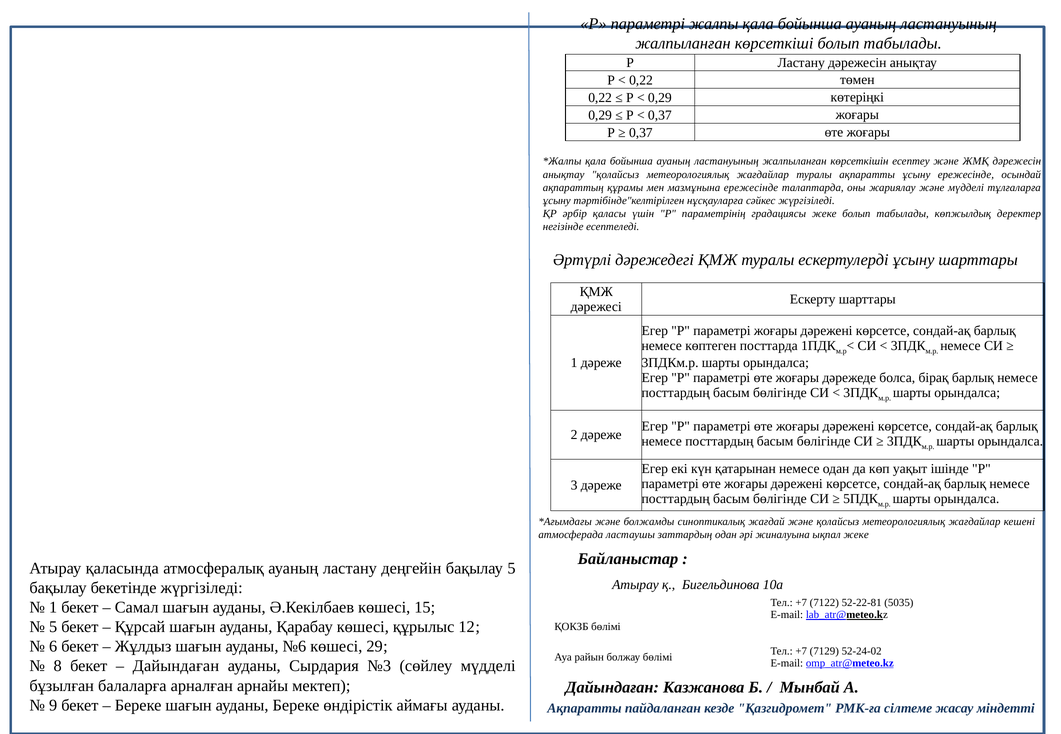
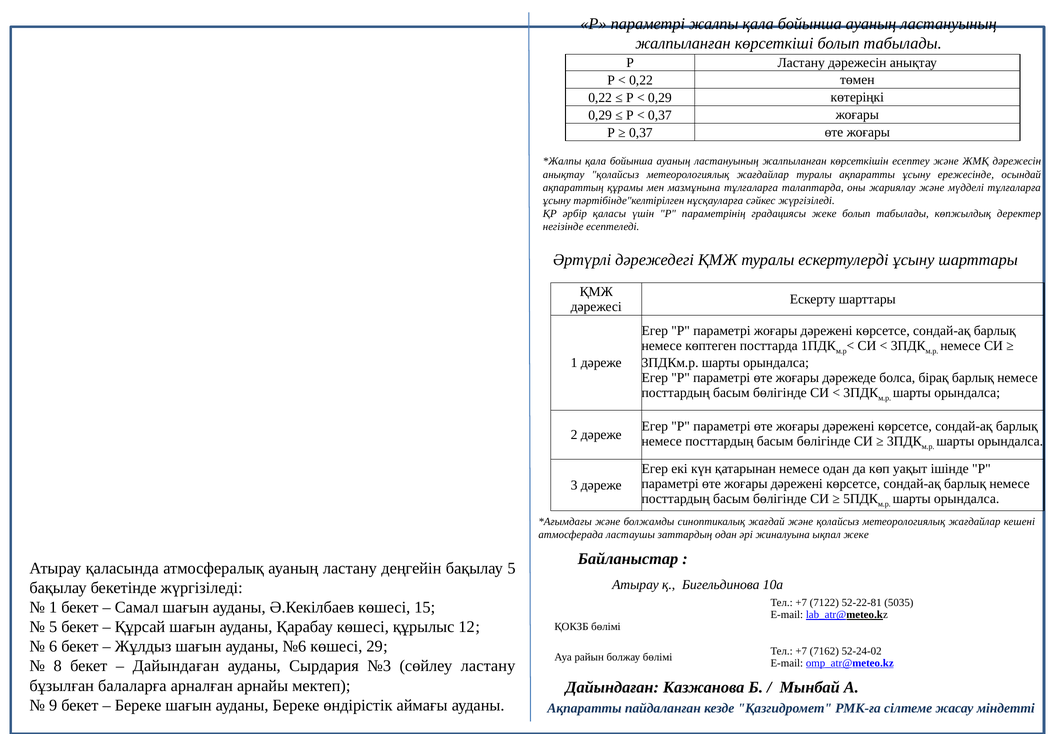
мазмұнына ережесінде: ережесінде -> тұлғаларға
7129: 7129 -> 7162
сөйлеу мүдделі: мүдделі -> ластану
